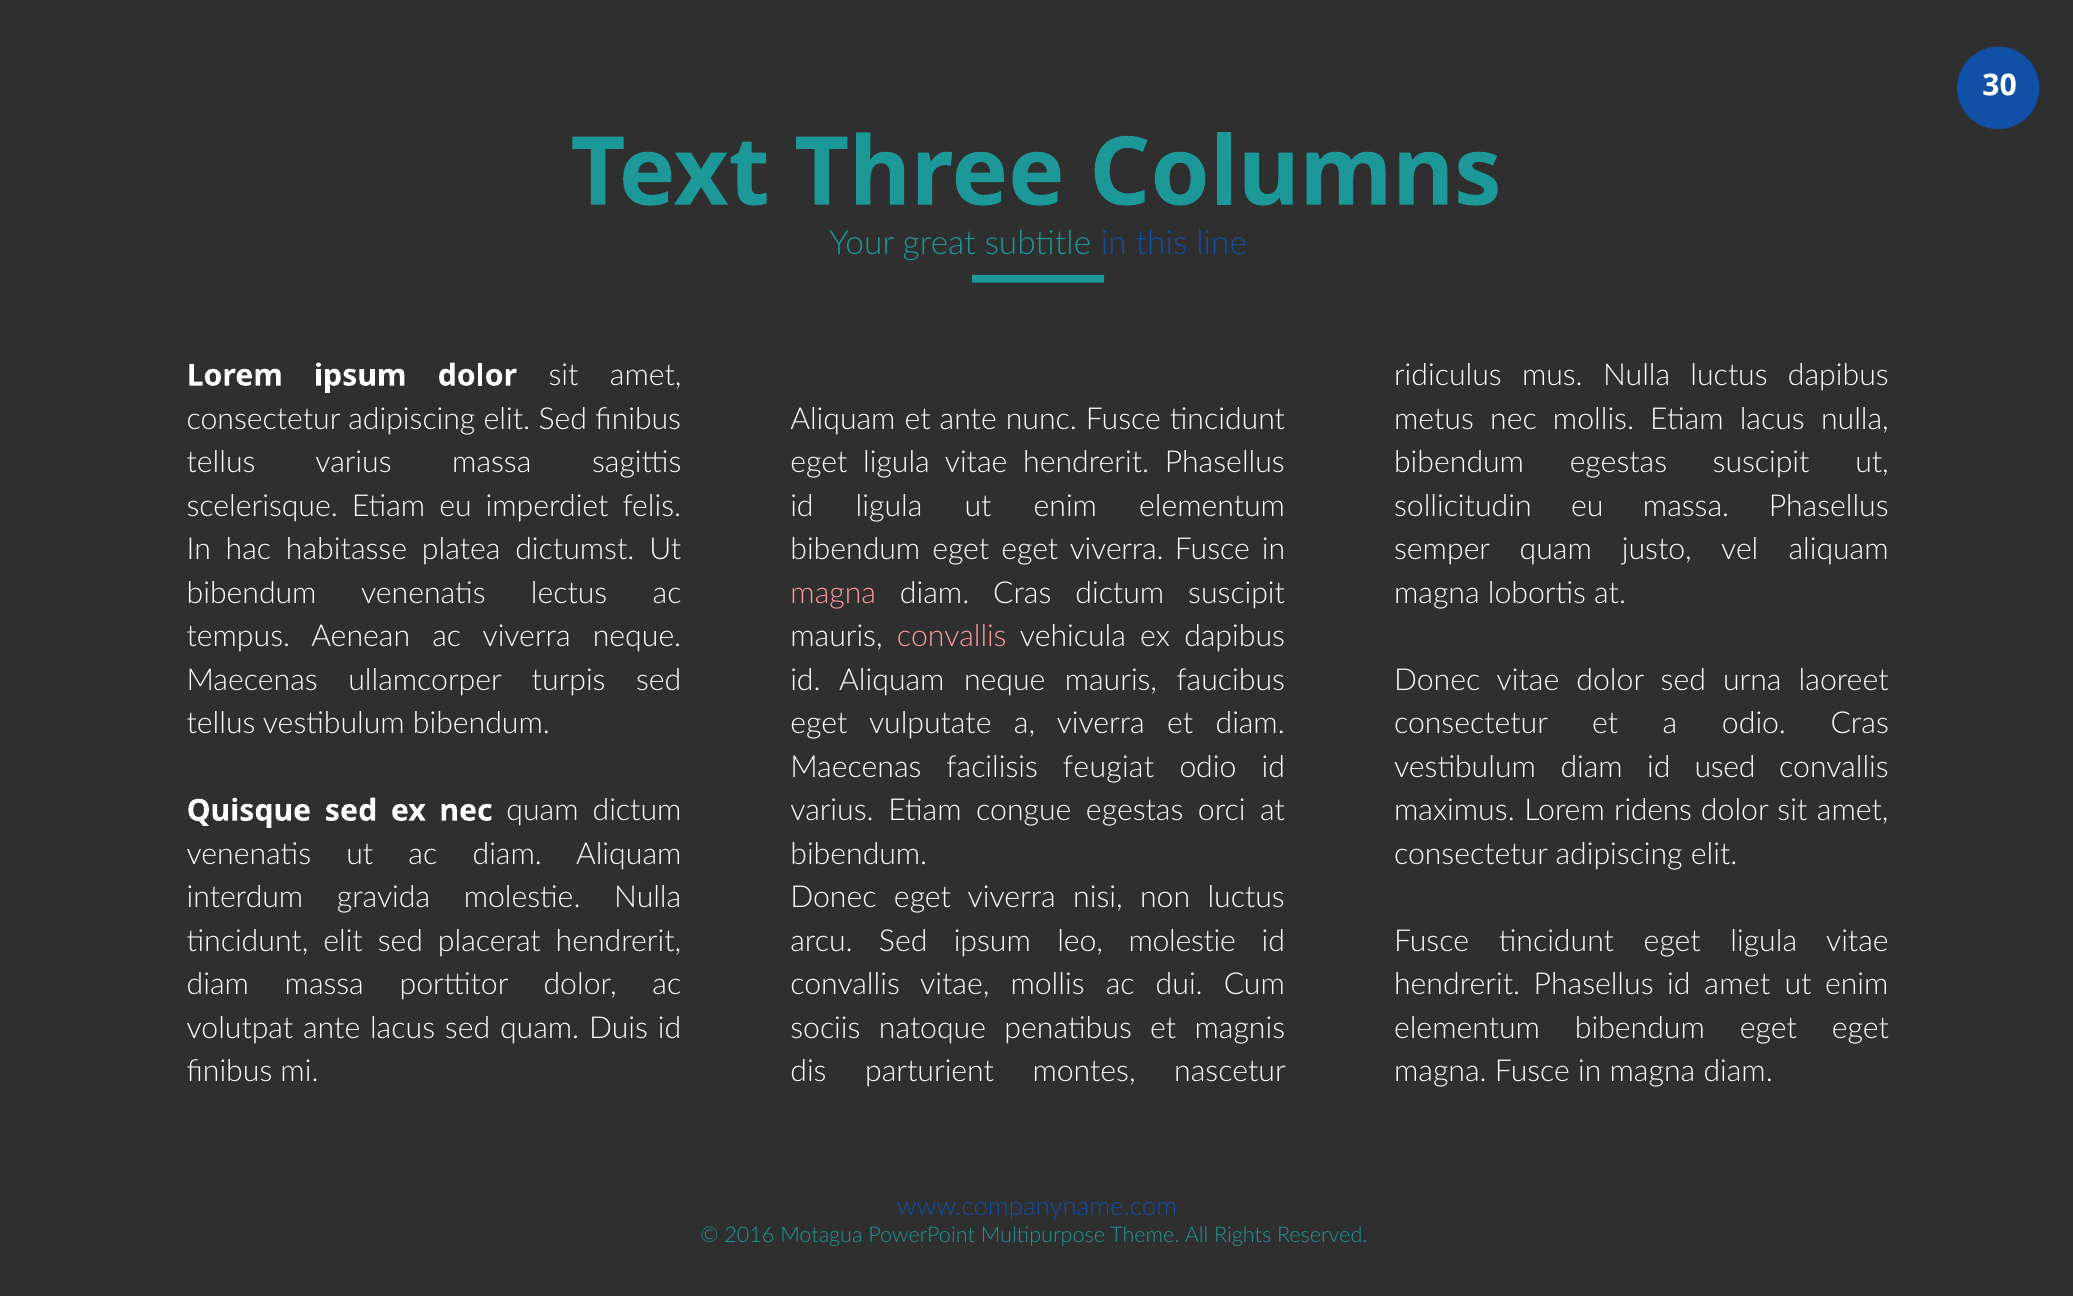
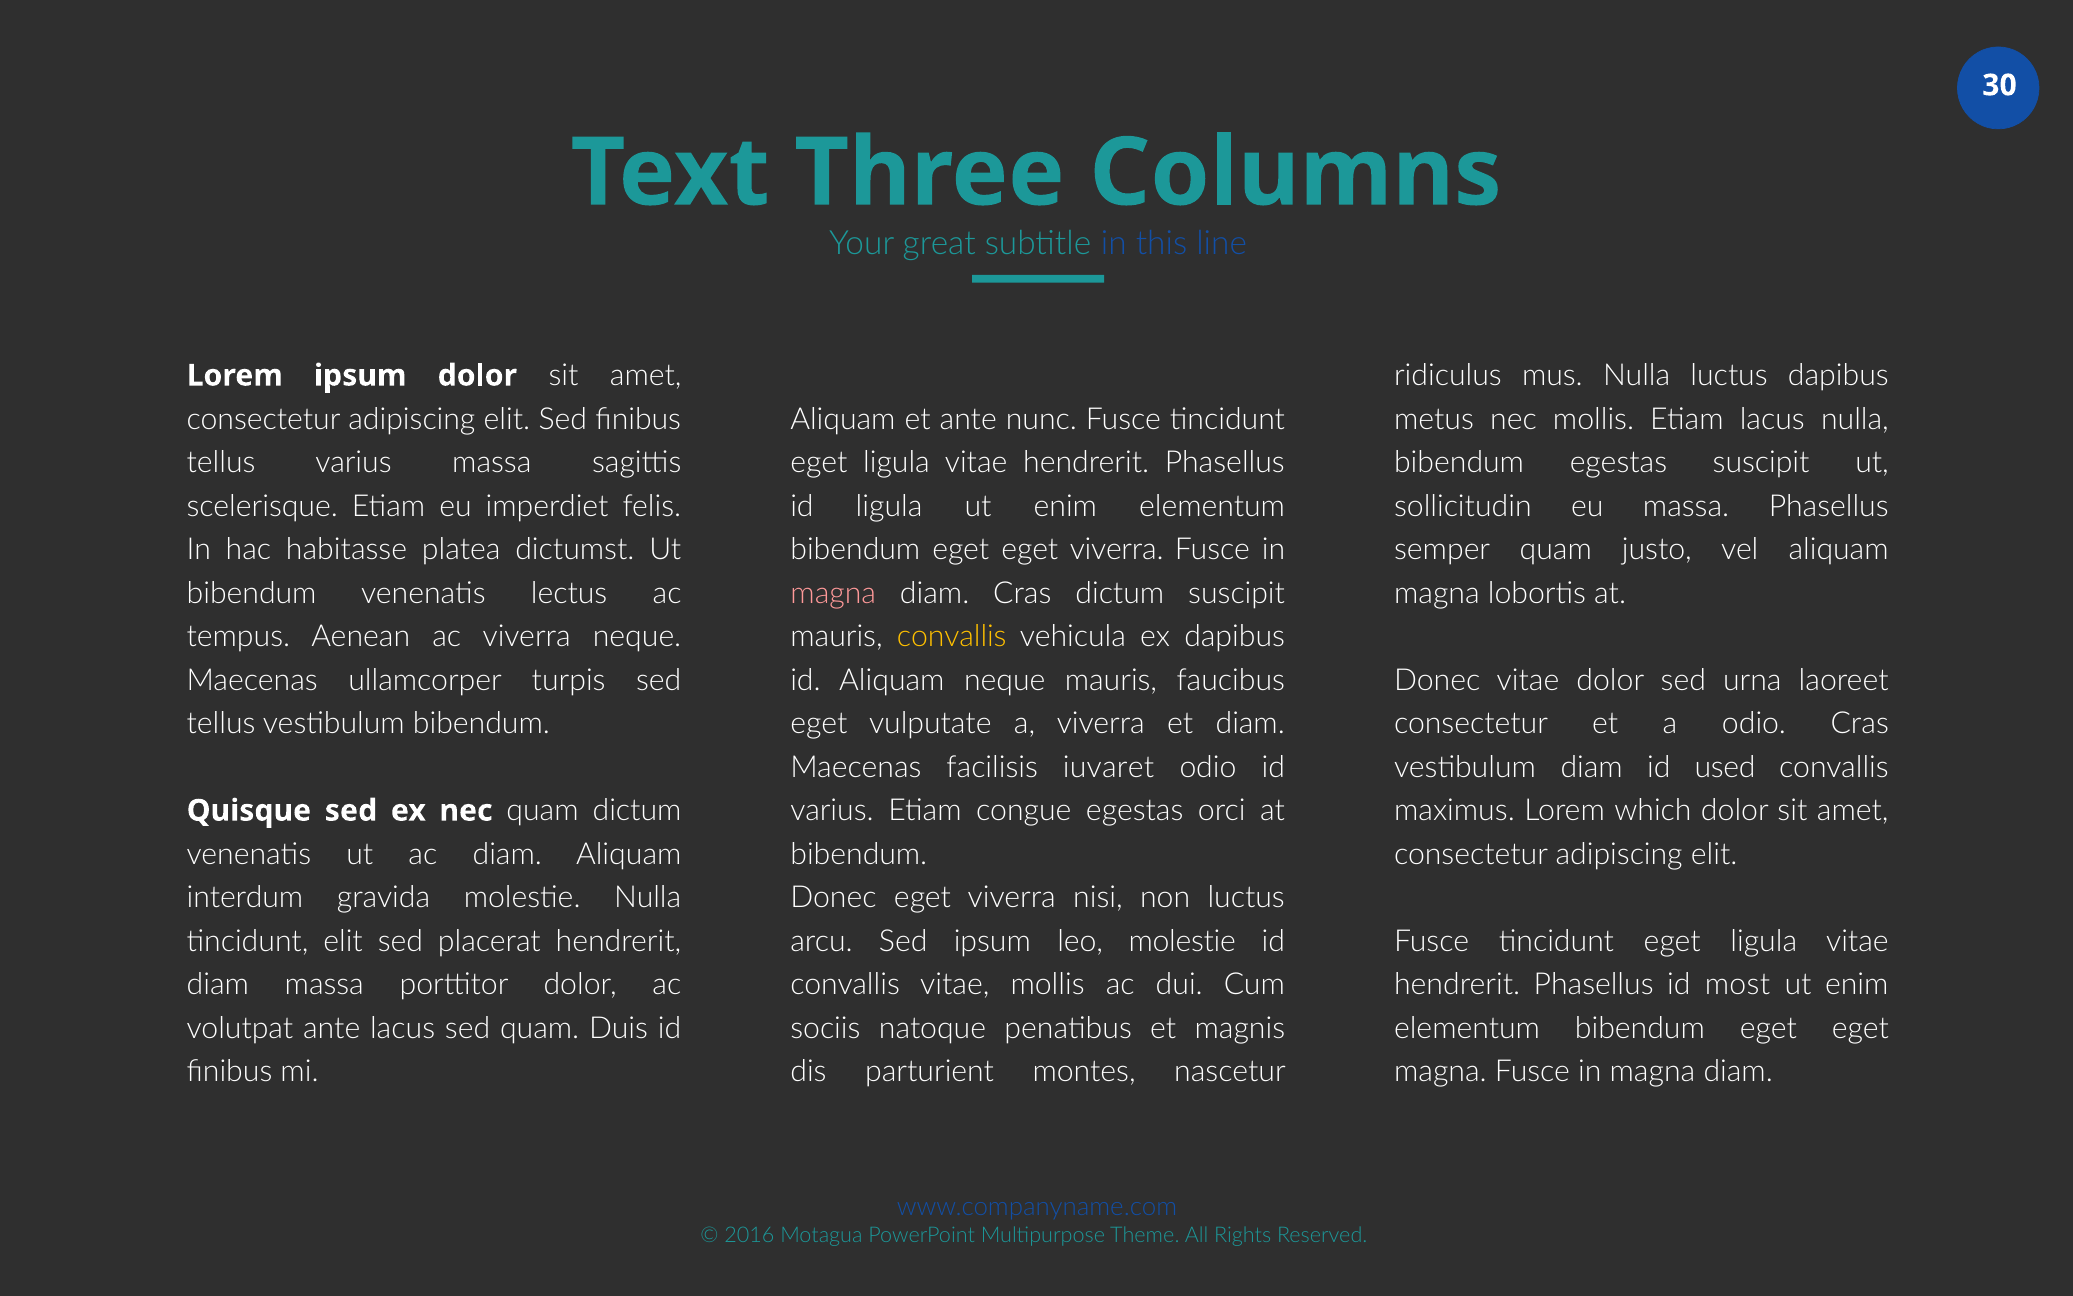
convallis at (952, 636) colour: pink -> yellow
feugiat: feugiat -> iuvaret
ridens: ridens -> which
id amet: amet -> most
